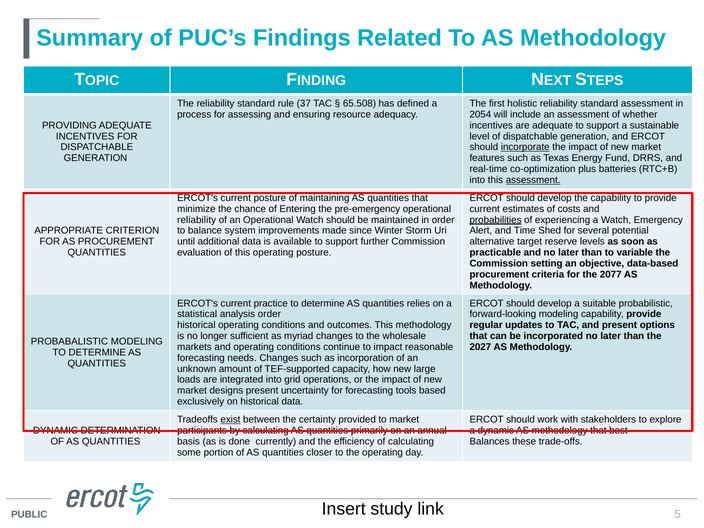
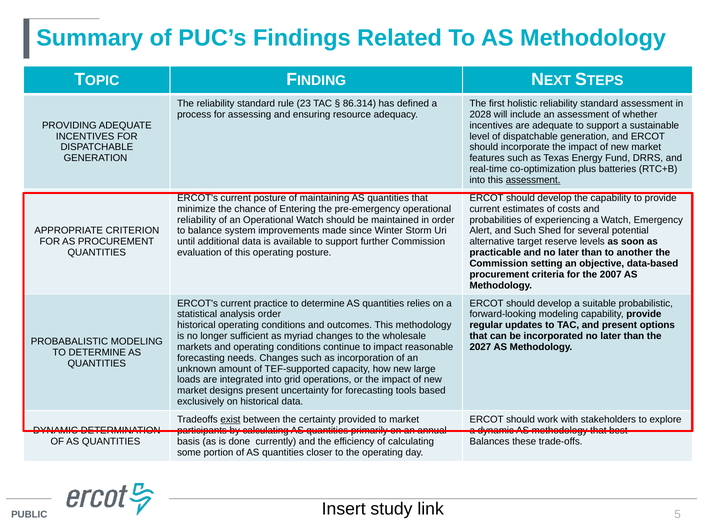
37: 37 -> 23
65.508: 65.508 -> 86.314
2054: 2054 -> 2028
incorporate underline: present -> none
probabilities underline: present -> none
and Time: Time -> Such
variable: variable -> another
2077: 2077 -> 2007
